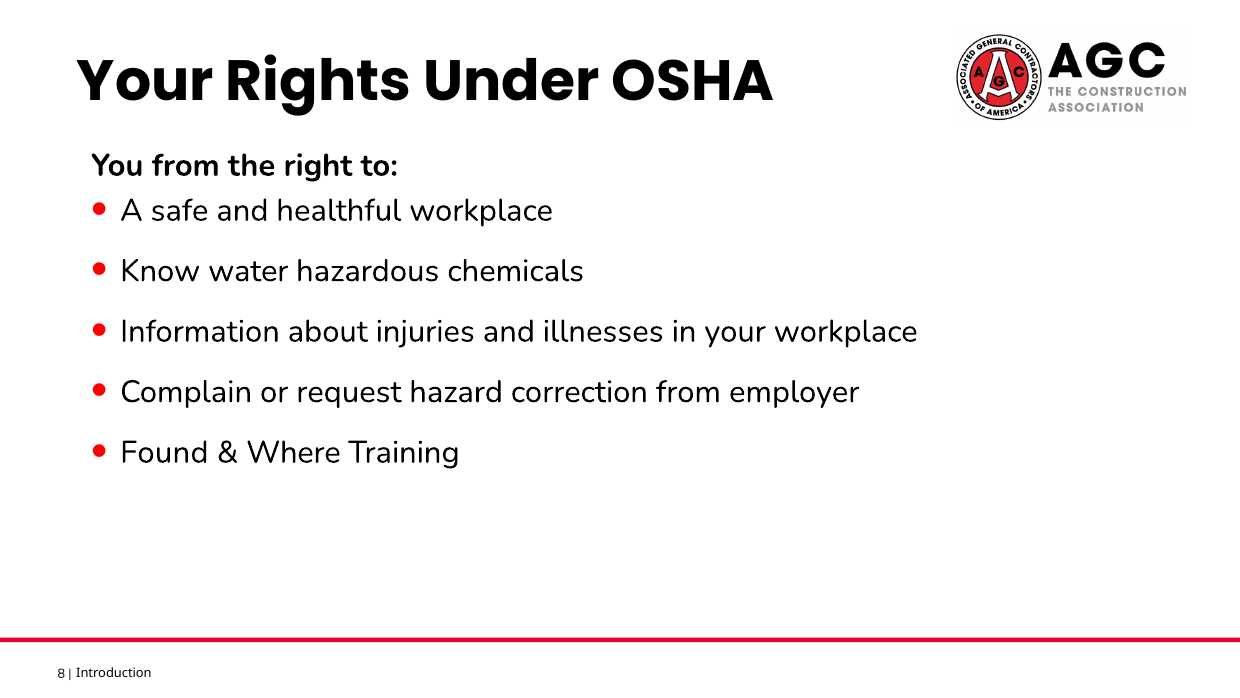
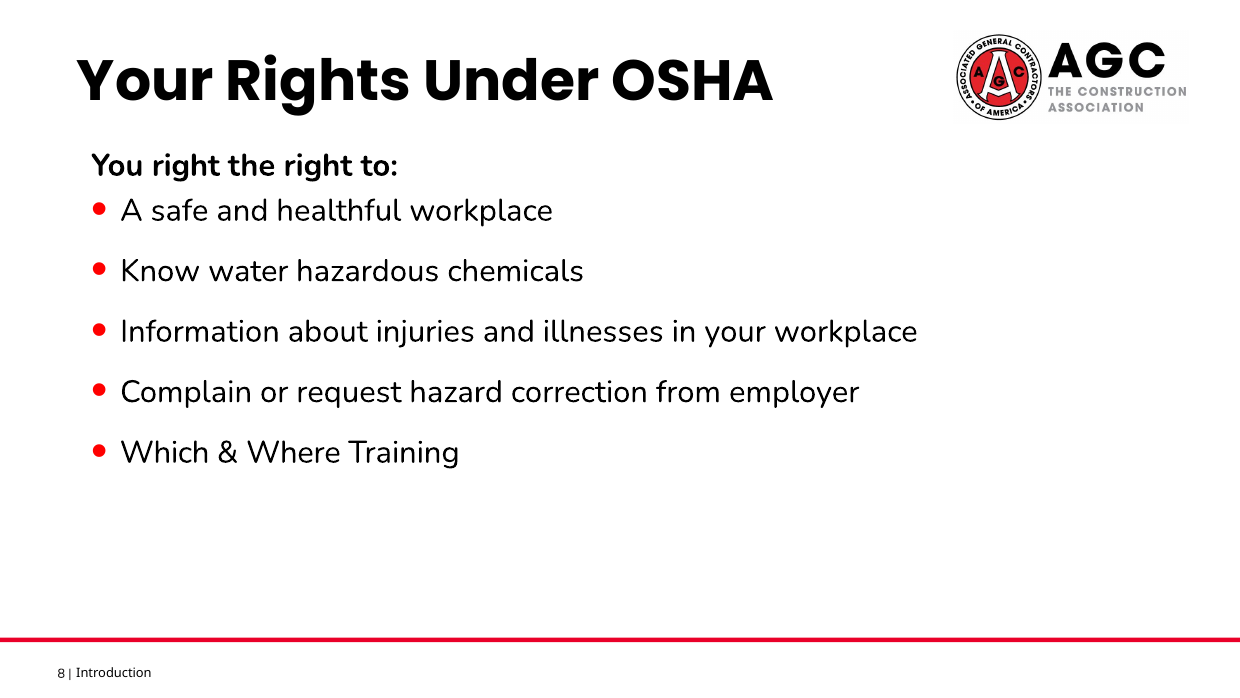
You from: from -> right
Found: Found -> Which
